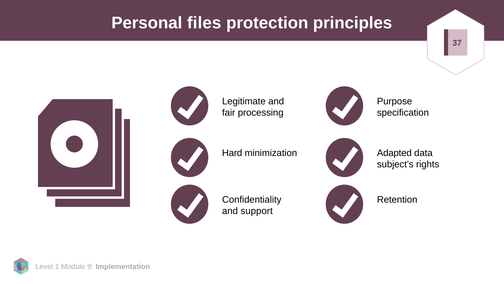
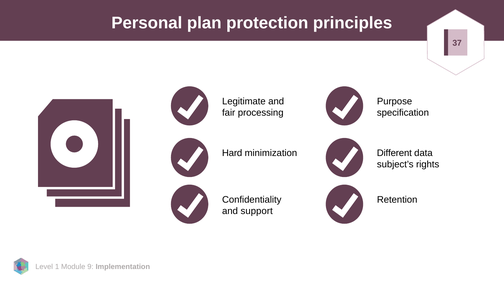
files: files -> plan
Adapted: Adapted -> Different
